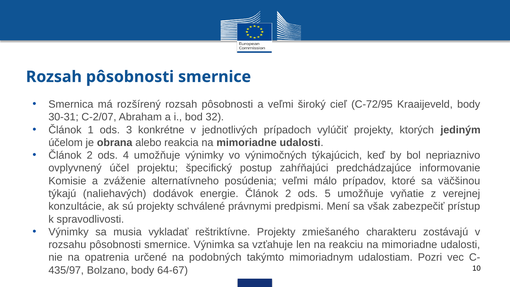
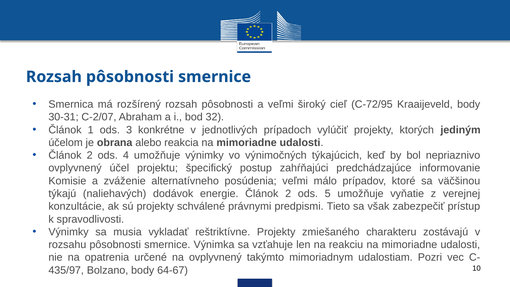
Mení: Mení -> Tieto
na podobných: podobných -> ovplyvnený
